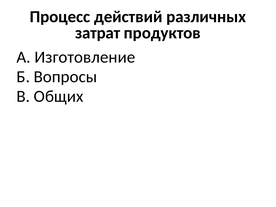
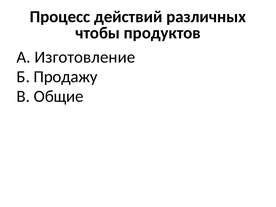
затрат: затрат -> чтобы
Вопросы: Вопросы -> Продажу
Общих: Общих -> Общие
